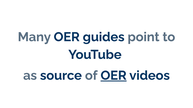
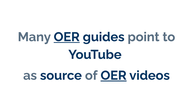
OER at (67, 37) underline: none -> present
